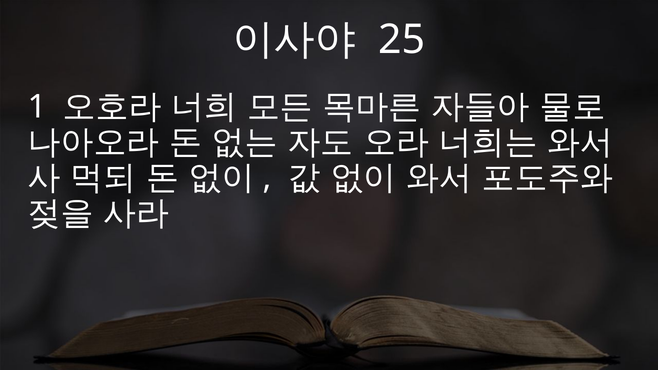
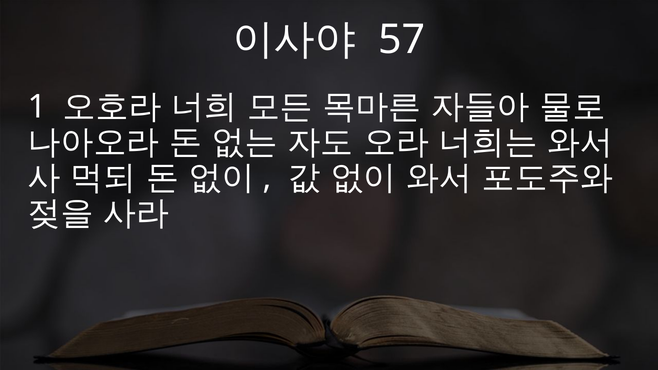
25: 25 -> 57
